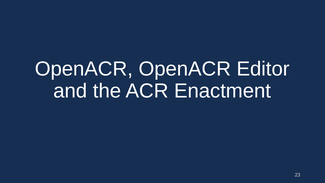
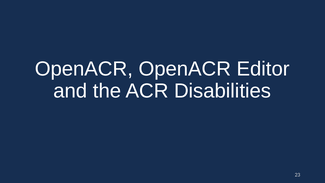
Enactment: Enactment -> Disabilities
